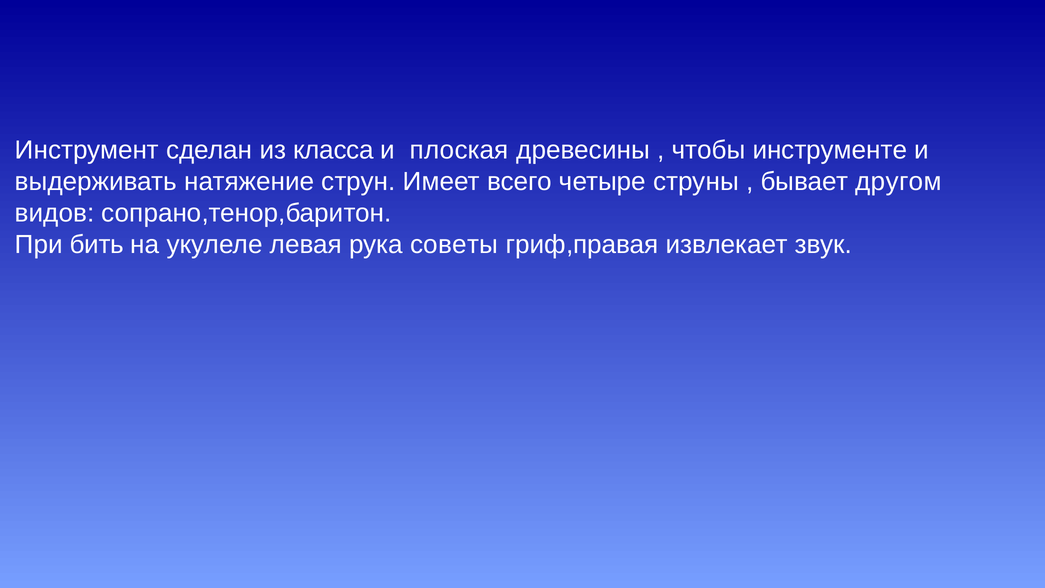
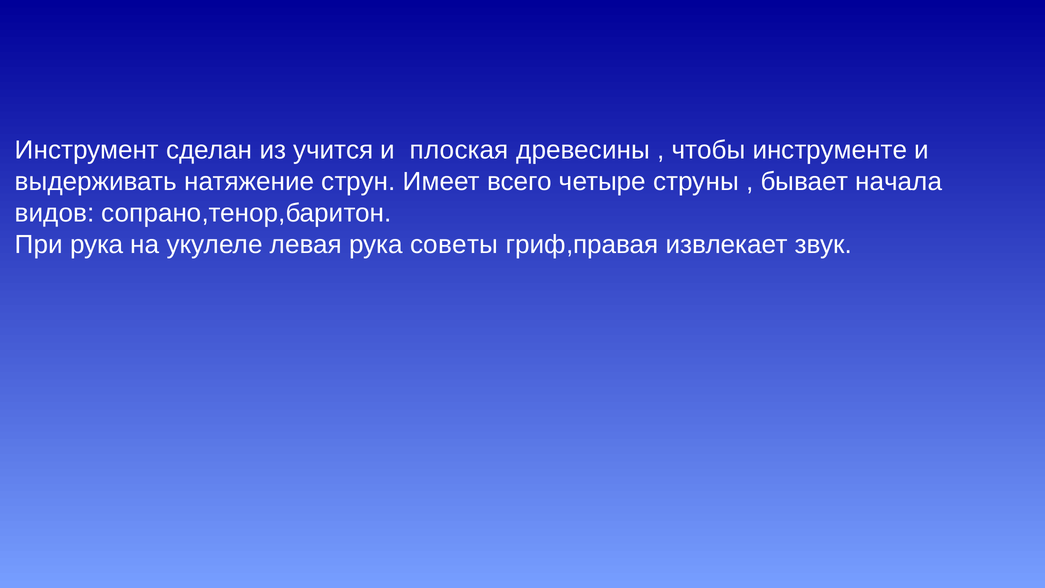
класса: класса -> учится
другом: другом -> начала
При бить: бить -> рука
